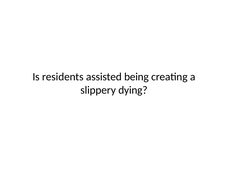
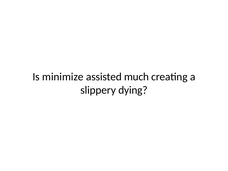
residents: residents -> minimize
being: being -> much
